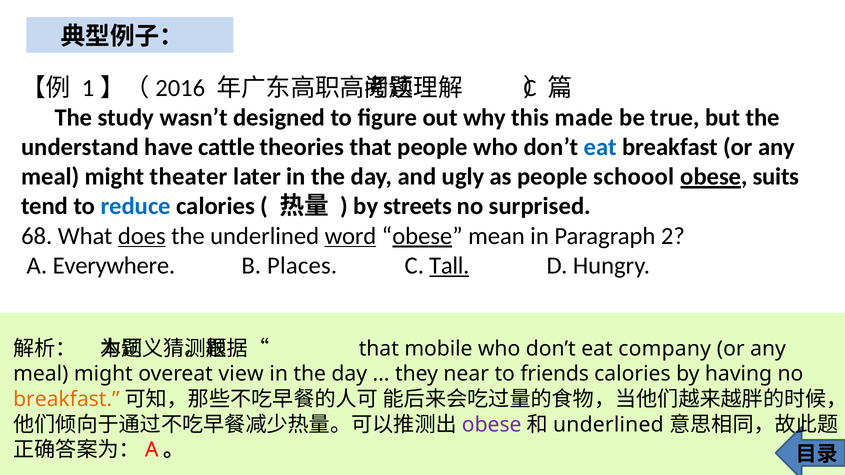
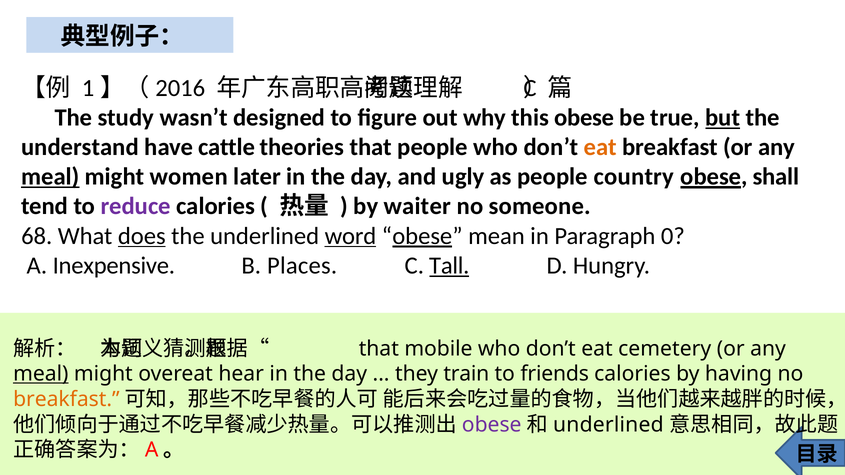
this made: made -> obese
but underline: none -> present
eat at (600, 147) colour: blue -> orange
meal at (50, 177) underline: none -> present
theater: theater -> women
schoool: schoool -> country
suits: suits -> shall
reduce colour: blue -> purple
streets: streets -> waiter
surprised: surprised -> someone
2: 2 -> 0
Everywhere: Everywhere -> Inexpensive
company: company -> cemetery
meal at (41, 374) underline: none -> present
view: view -> hear
near: near -> train
